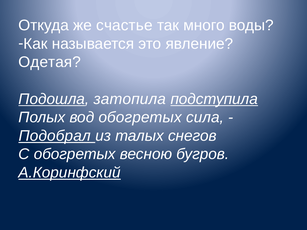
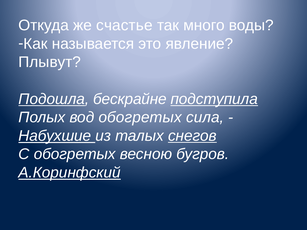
Одетая: Одетая -> Плывут
затопила: затопила -> бескрайне
Подобрал: Подобрал -> Набухшие
снегов underline: none -> present
